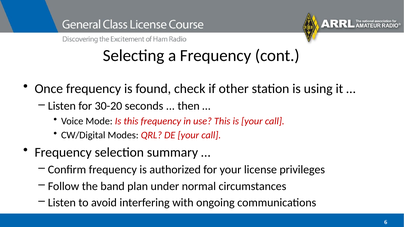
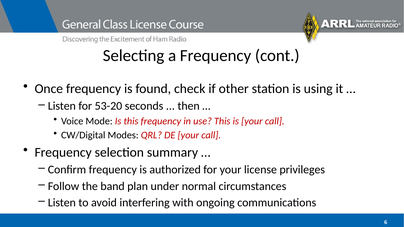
30-20: 30-20 -> 53-20
